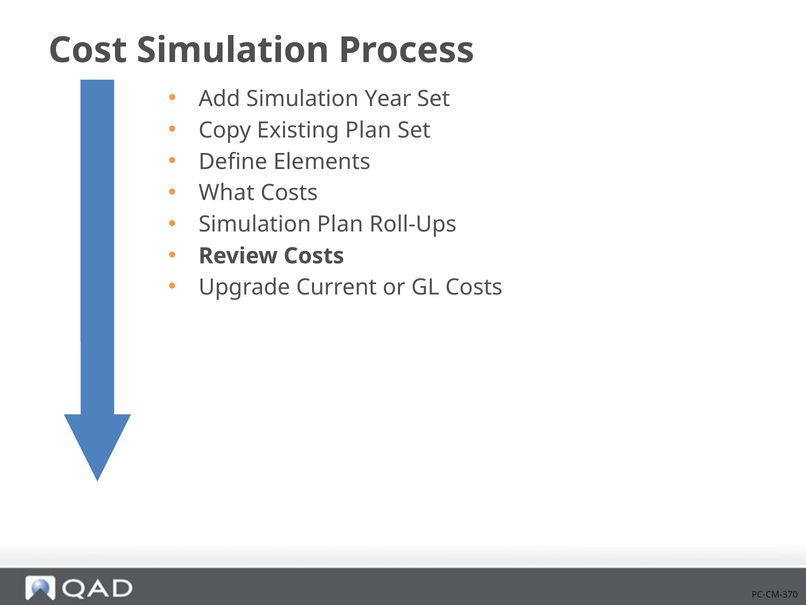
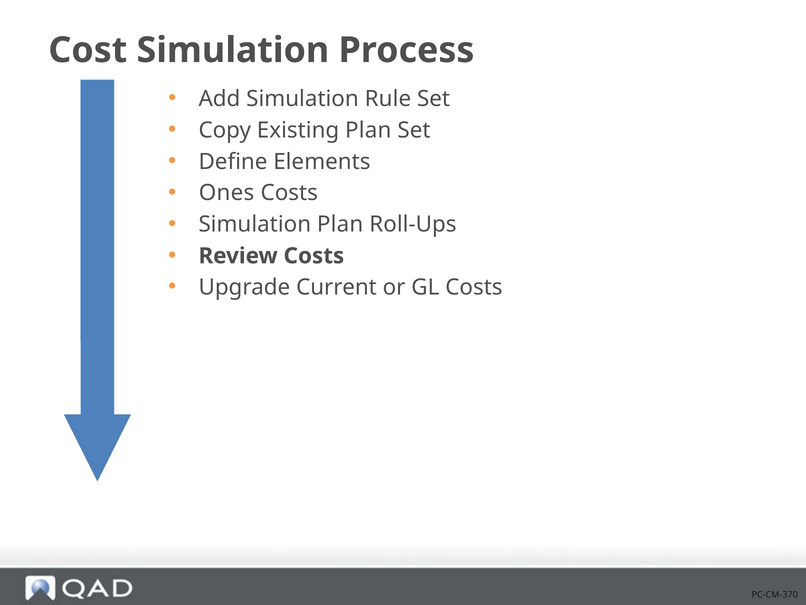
Year: Year -> Rule
What: What -> Ones
